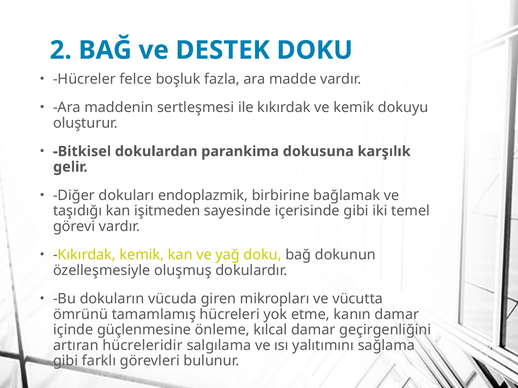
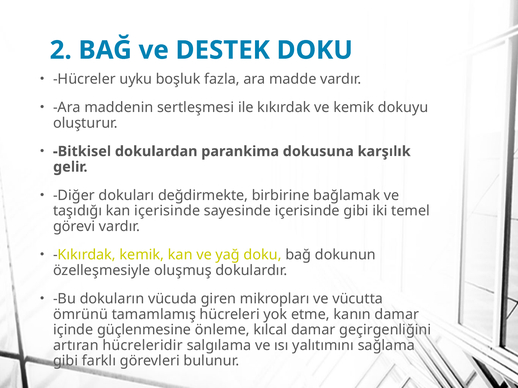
felce: felce -> uyku
endoplazmik: endoplazmik -> değdirmekte
kan işitmeden: işitmeden -> içerisinde
